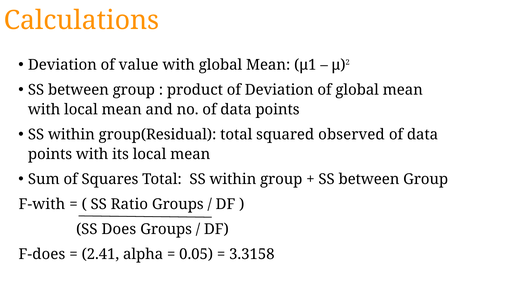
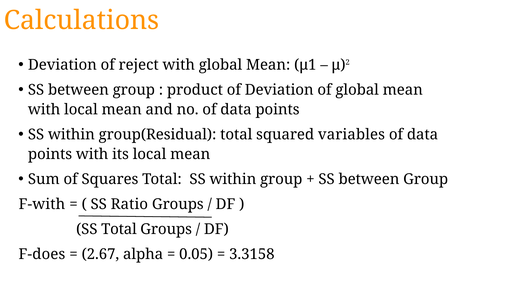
value: value -> reject
observed: observed -> variables
SS Does: Does -> Total
2.41: 2.41 -> 2.67
